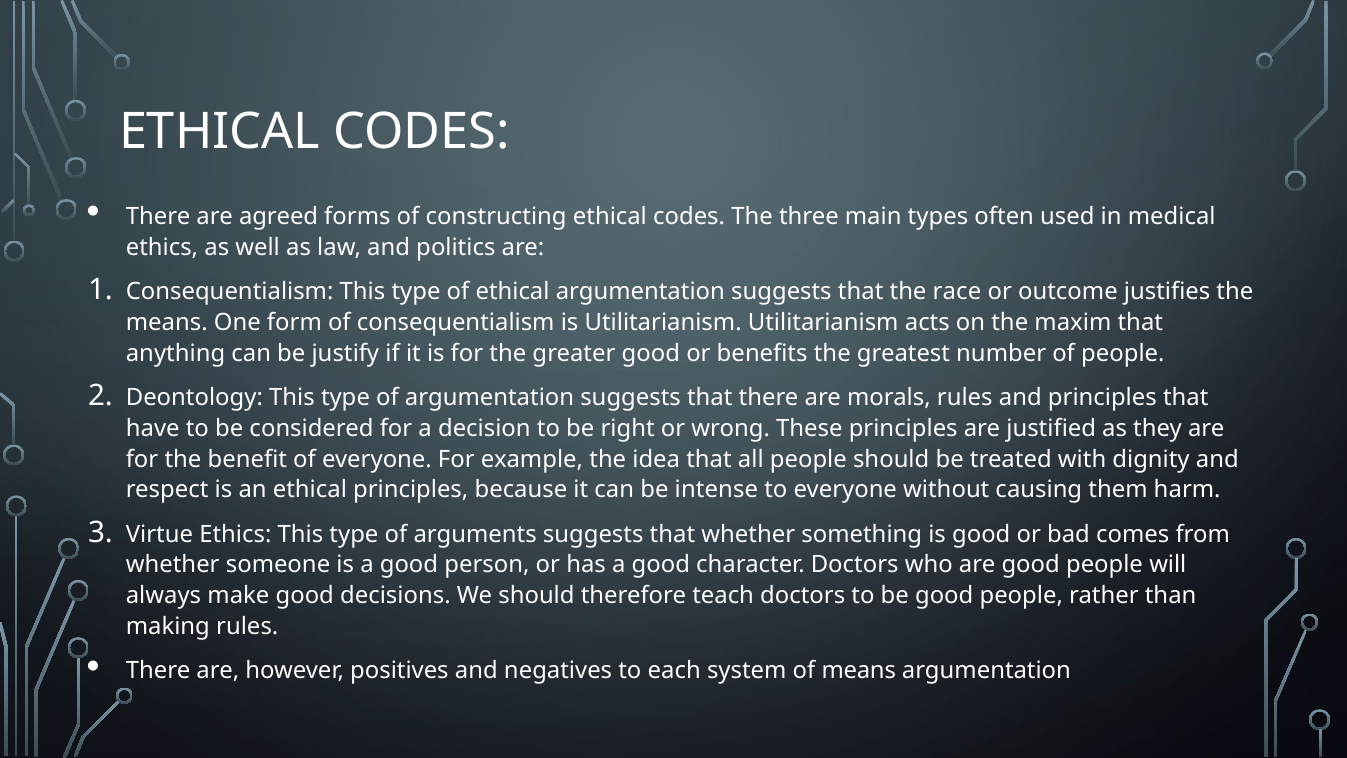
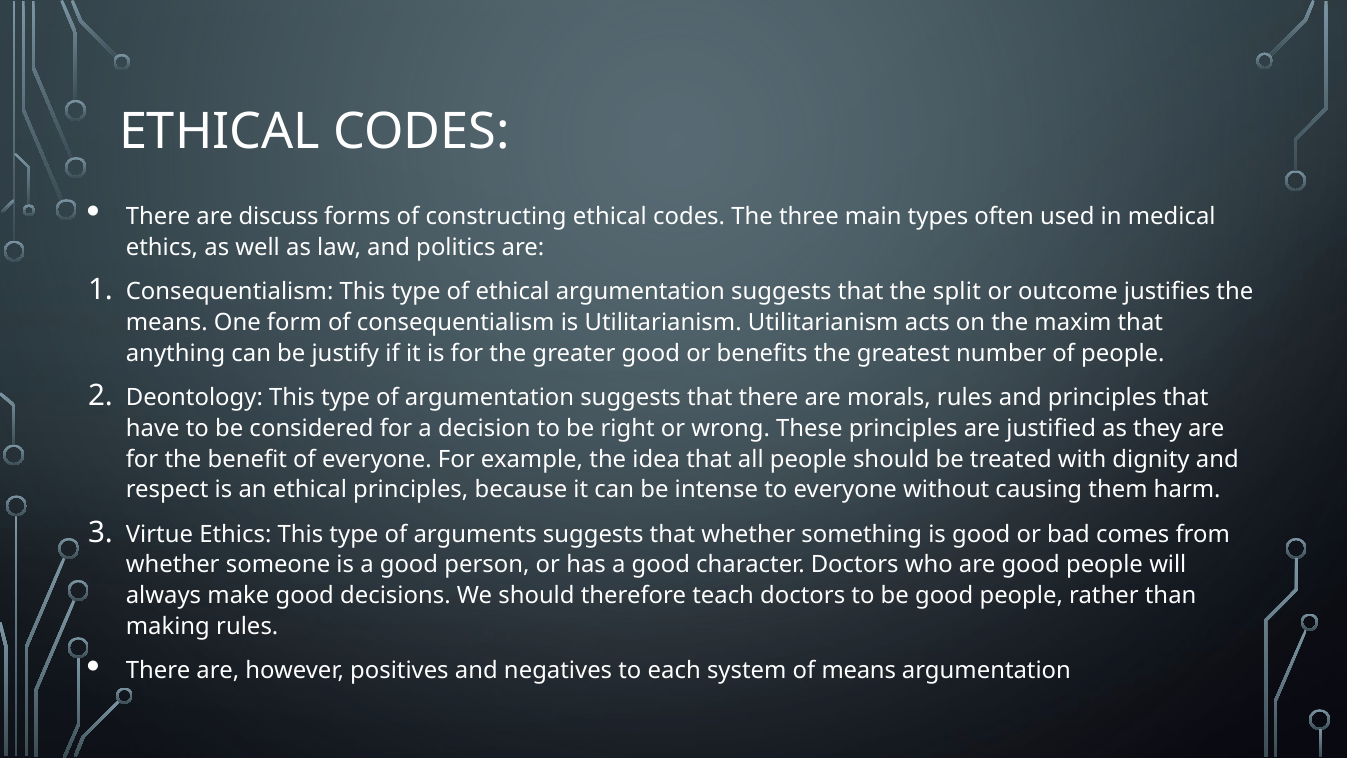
agreed: agreed -> discuss
race: race -> split
